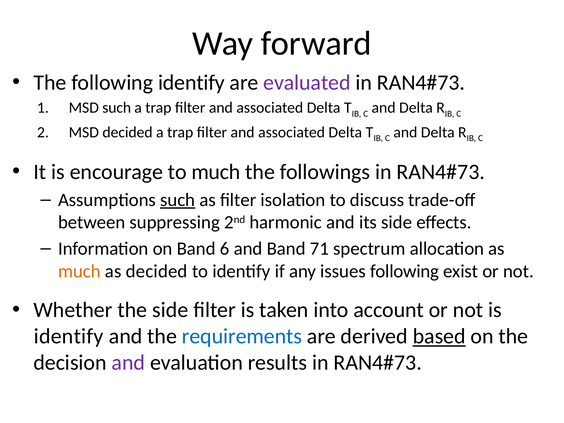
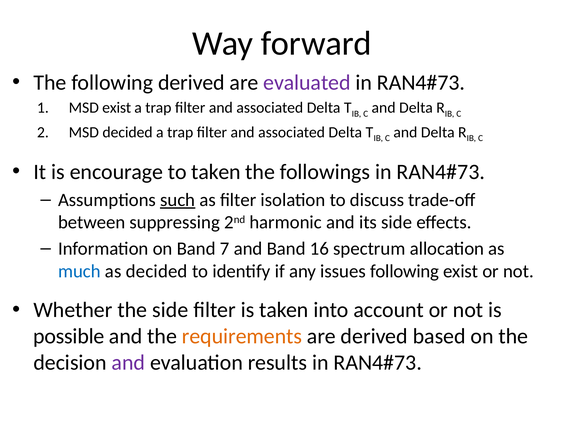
following identify: identify -> derived
MSD such: such -> exist
to much: much -> taken
6: 6 -> 7
71: 71 -> 16
much at (79, 271) colour: orange -> blue
identify at (69, 336): identify -> possible
requirements colour: blue -> orange
based underline: present -> none
